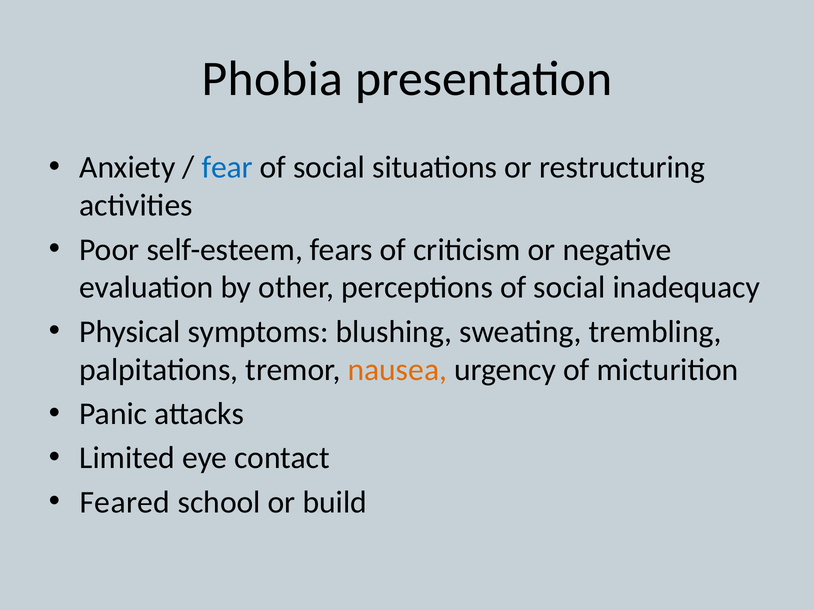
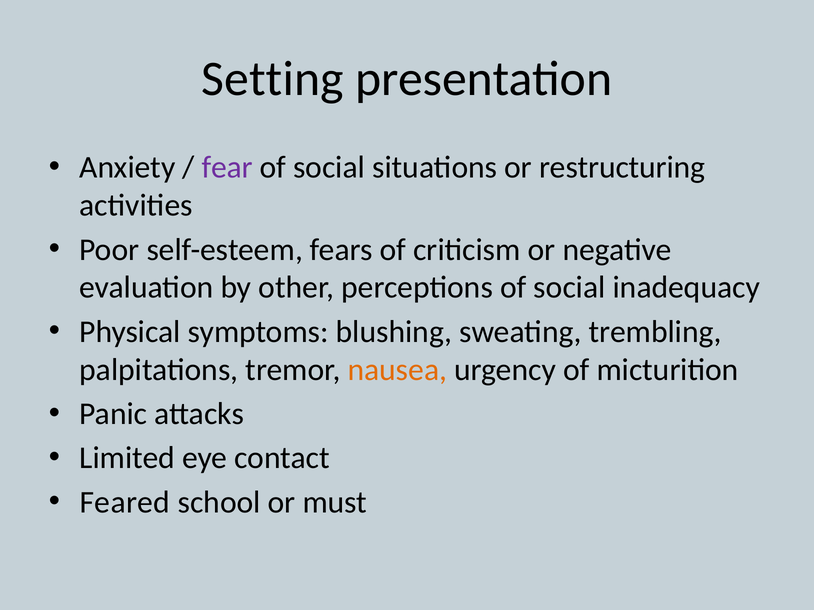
Phobia: Phobia -> Setting
fear colour: blue -> purple
build: build -> must
